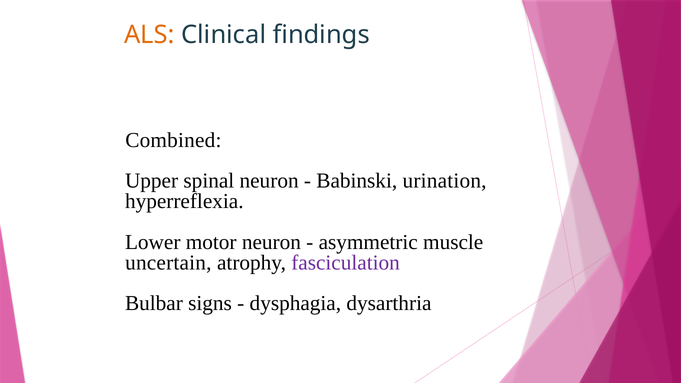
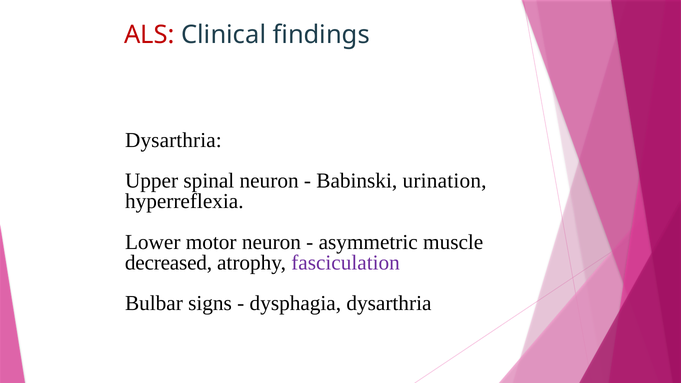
ALS colour: orange -> red
Combined at (173, 140): Combined -> Dysarthria
uncertain: uncertain -> decreased
